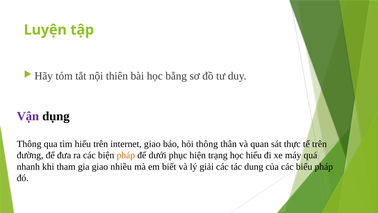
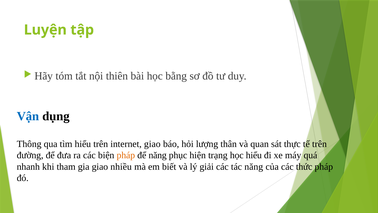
Vận colour: purple -> blue
hỏi thông: thông -> lượng
để dưới: dưới -> năng
tác dung: dung -> năng
biểu: biểu -> thức
